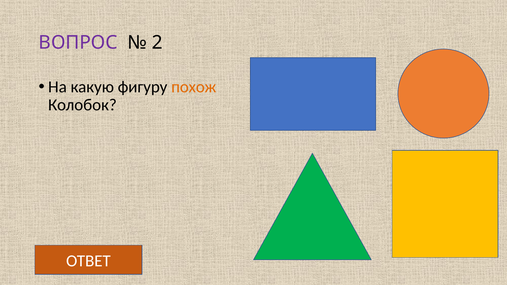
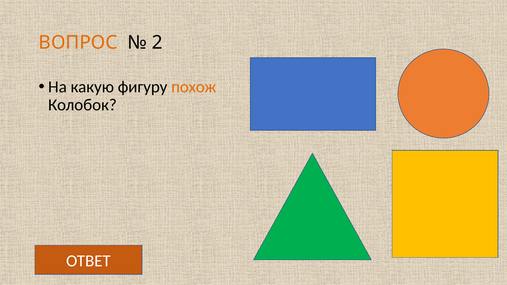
ВОПРОС colour: purple -> orange
